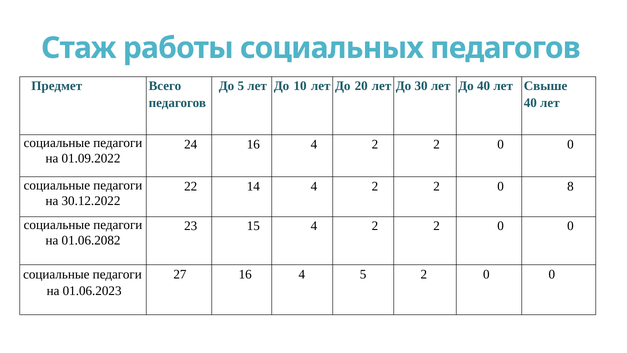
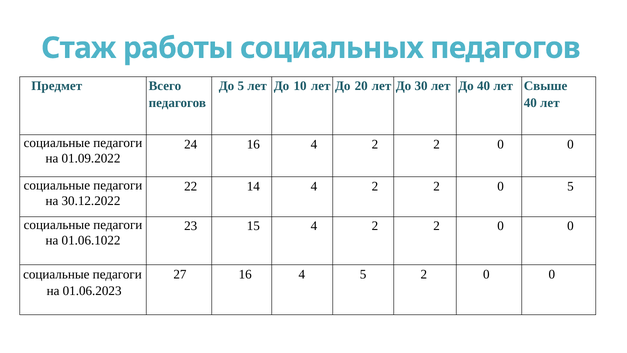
0 8: 8 -> 5
01.06.2082: 01.06.2082 -> 01.06.1022
